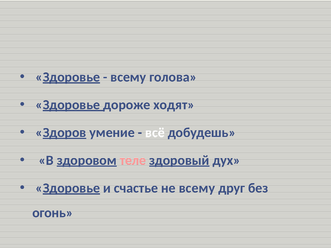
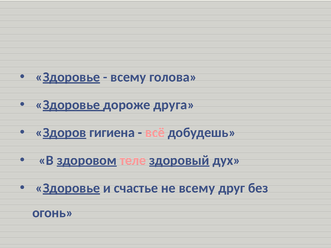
ходят: ходят -> друга
умение: умение -> гигиена
всё colour: white -> pink
